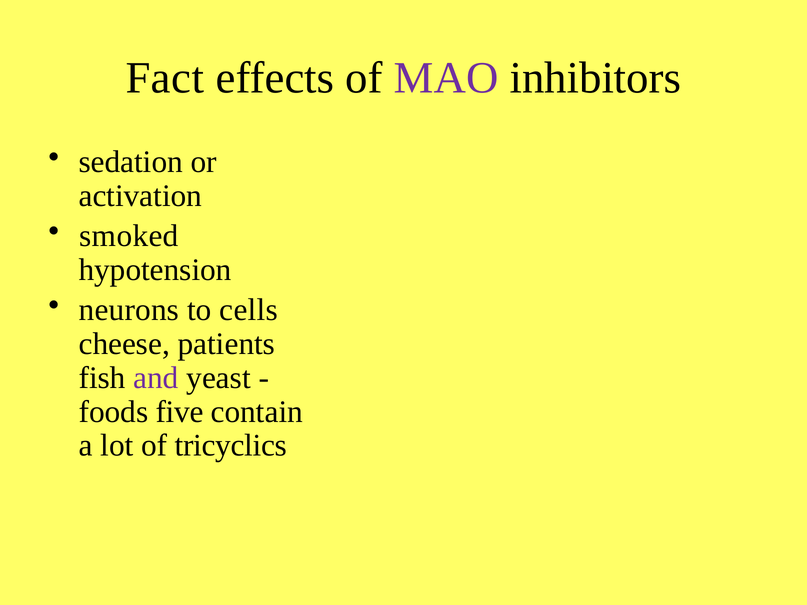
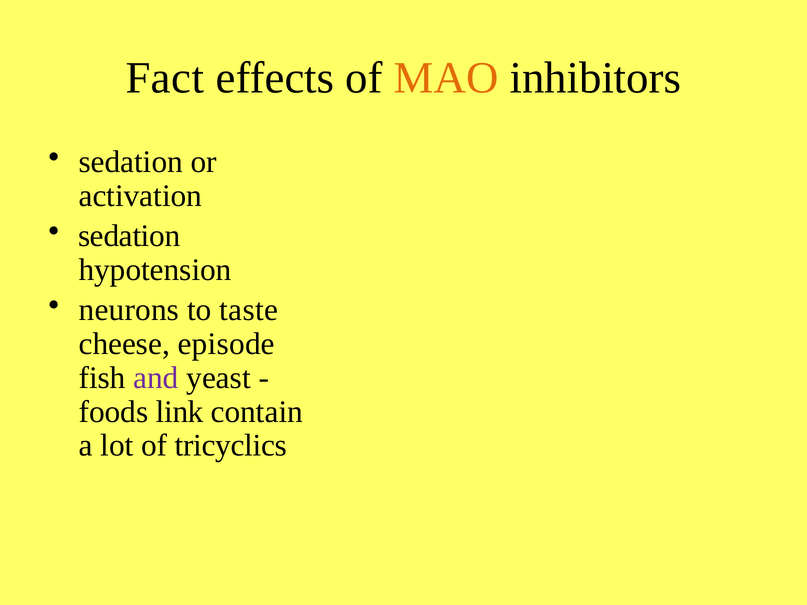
MAO colour: purple -> orange
smoked at (129, 236): smoked -> sedation
cells: cells -> taste
patients: patients -> episode
five: five -> link
